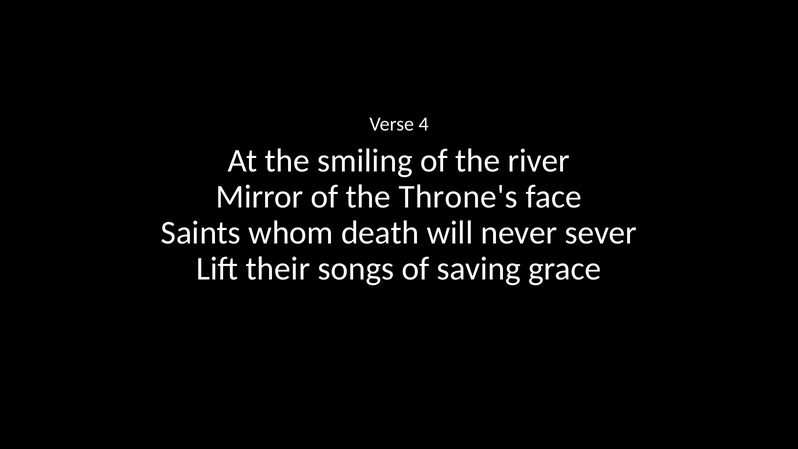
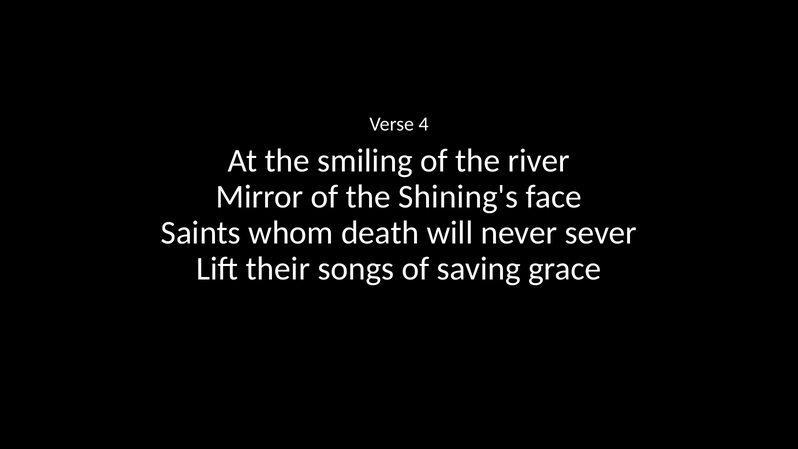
Throne's: Throne's -> Shining's
